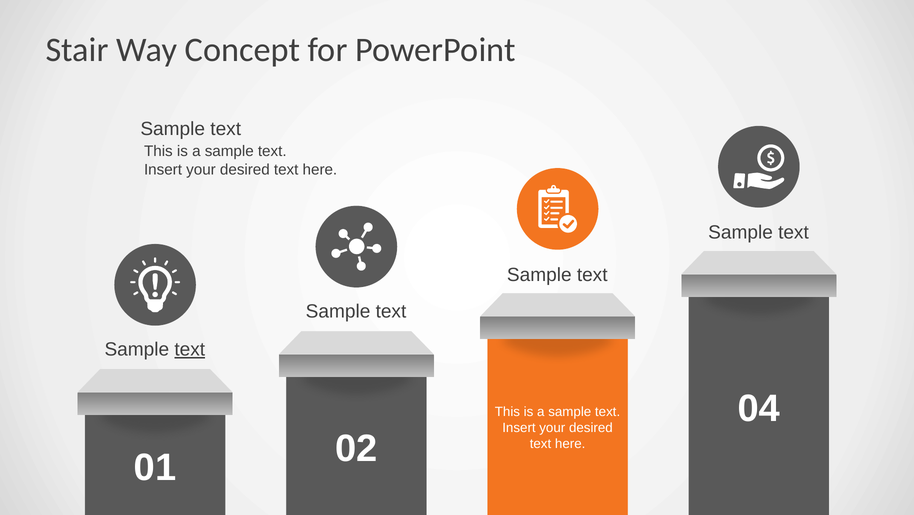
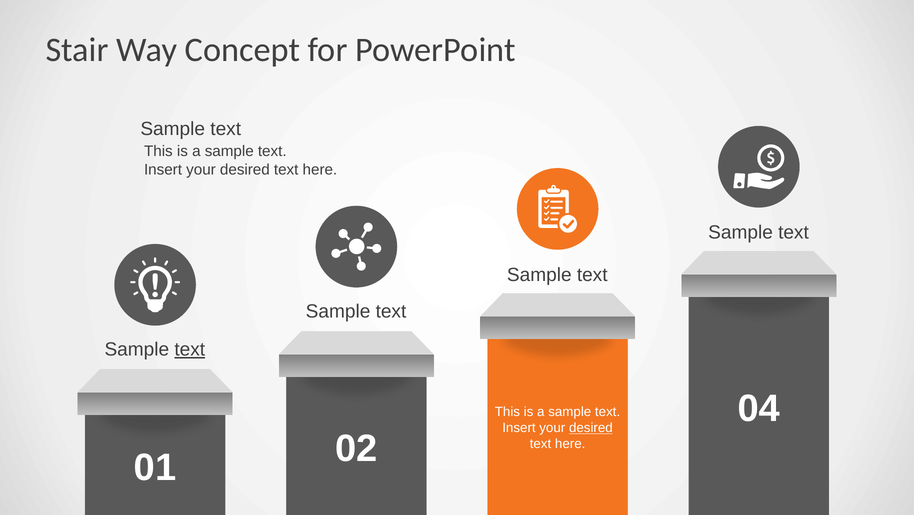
desired at (591, 427) underline: none -> present
